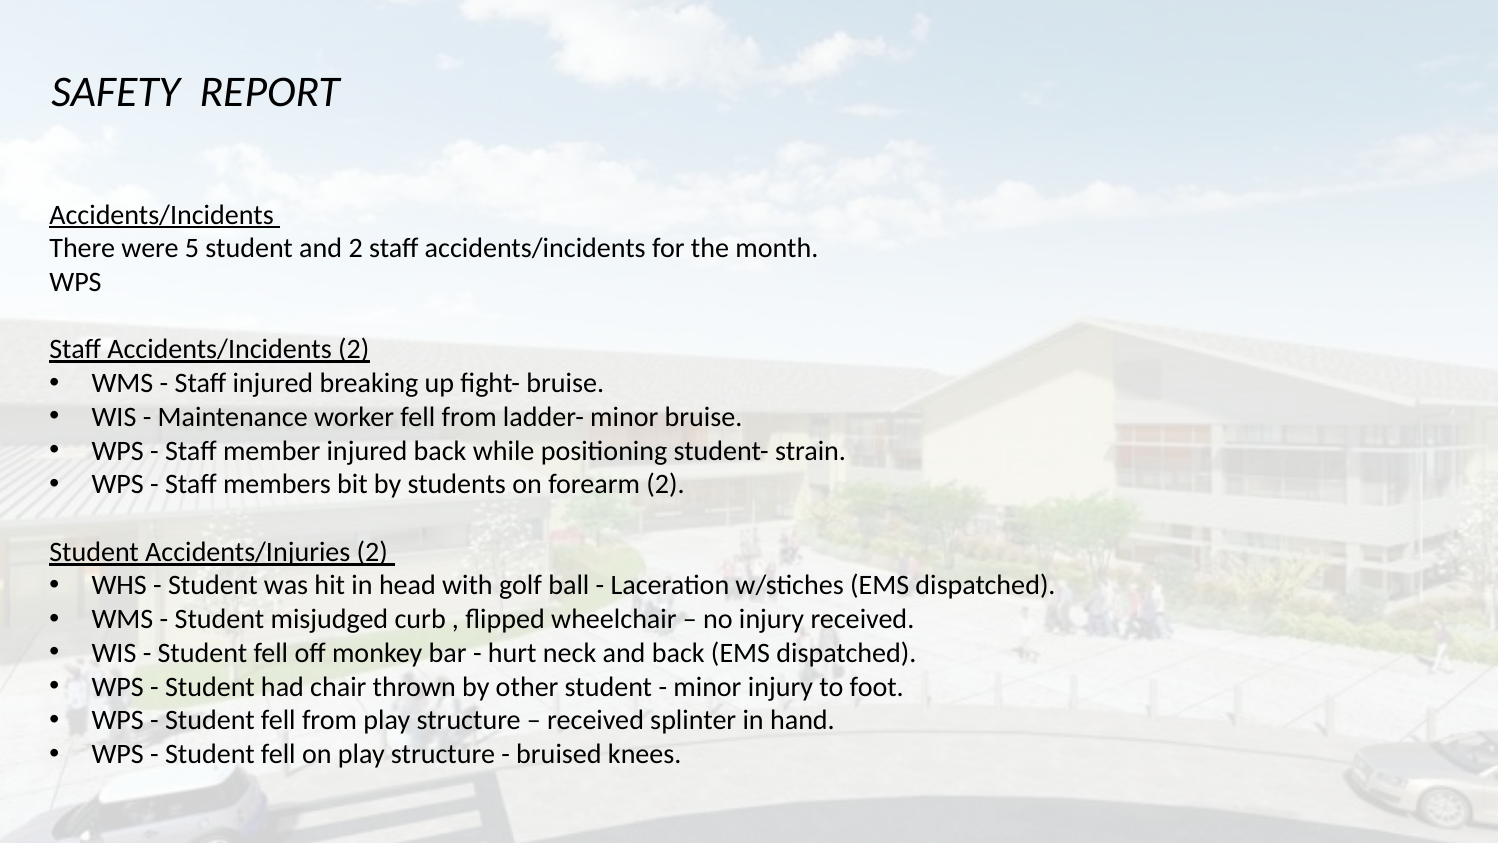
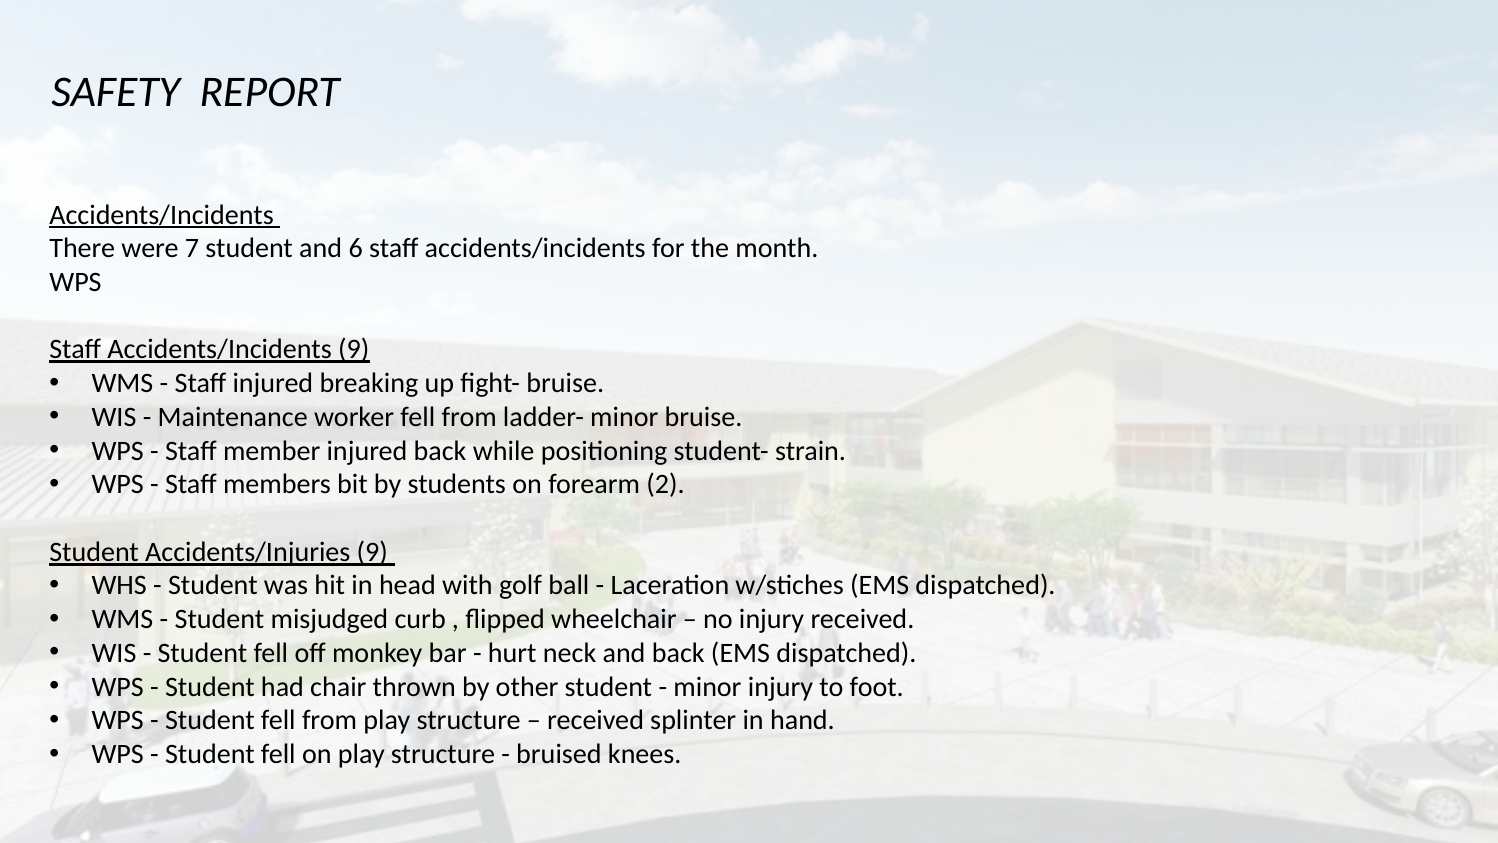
5: 5 -> 7
and 2: 2 -> 6
Accidents/Incidents 2: 2 -> 9
Accidents/Injuries 2: 2 -> 9
